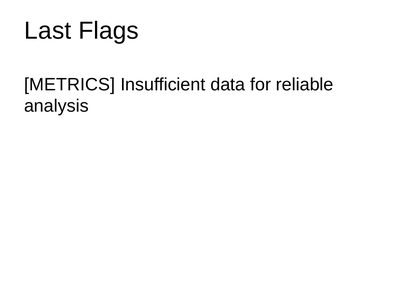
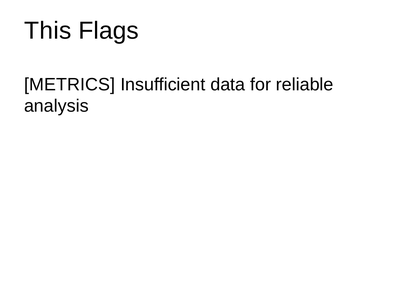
Last: Last -> This
